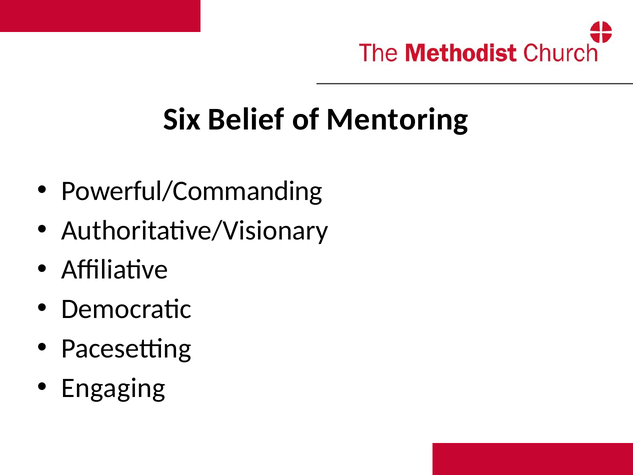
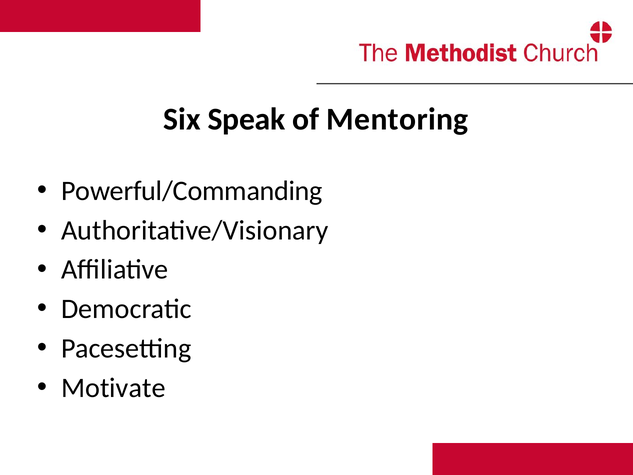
Belief: Belief -> Speak
Engaging: Engaging -> Motivate
